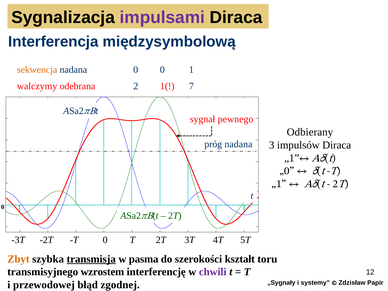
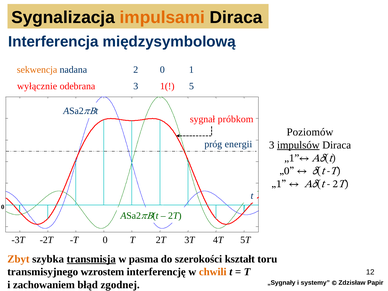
impulsami colour: purple -> orange
nadana 0: 0 -> 2
walczymy: walczymy -> wyłącznie
odebrana 2: 2 -> 3
7: 7 -> 5
pewnego: pewnego -> próbkom
Odbierany: Odbierany -> Poziomów
próg nadana: nadana -> energii
impulsów underline: none -> present
chwili colour: purple -> orange
przewodowej: przewodowej -> zachowaniem
